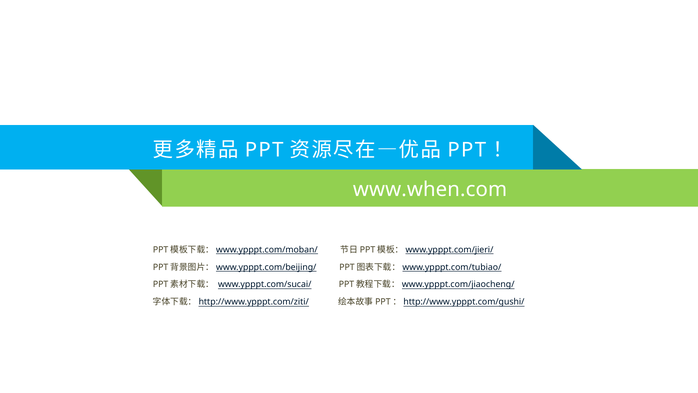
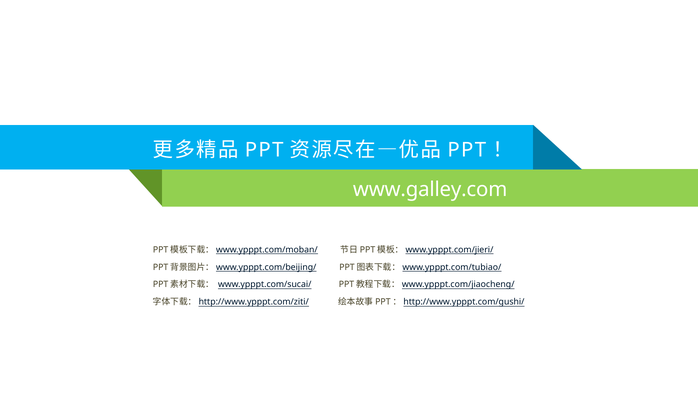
www.when.com: www.when.com -> www.galley.com
